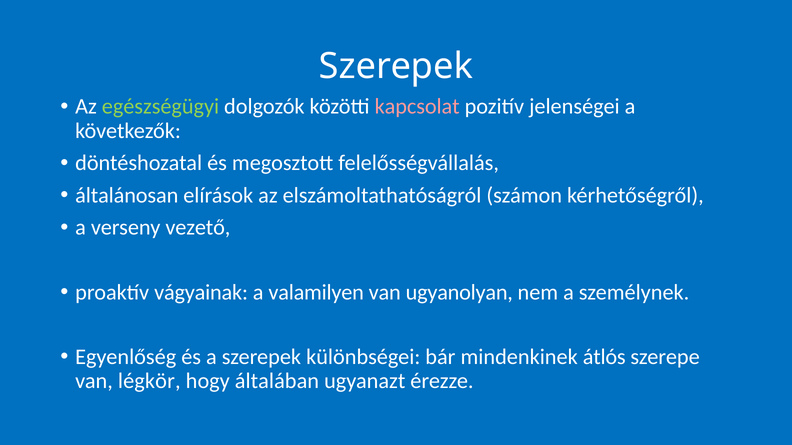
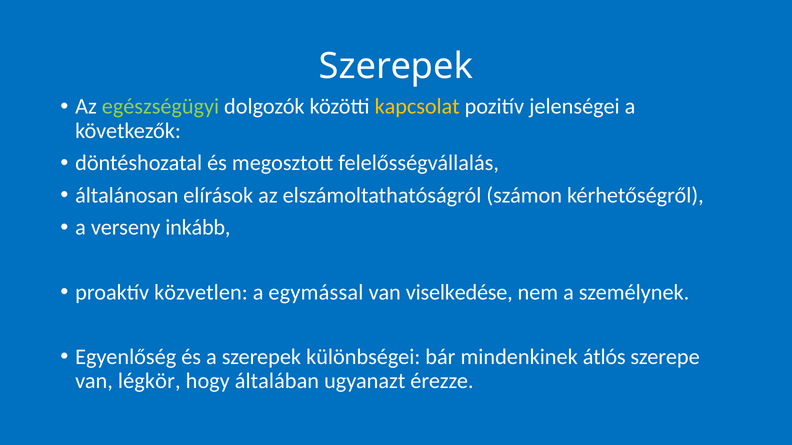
kapcsolat colour: pink -> yellow
vezető: vezető -> inkább
vágyainak: vágyainak -> közvetlen
valamilyen: valamilyen -> egymással
ugyanolyan: ugyanolyan -> viselkedése
